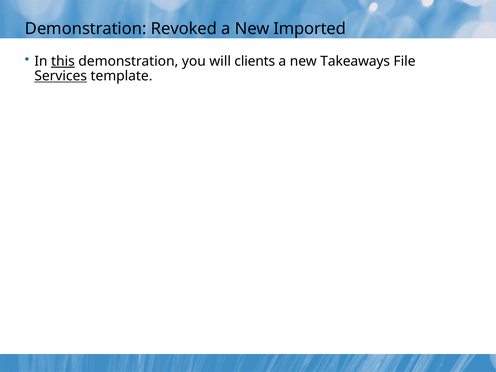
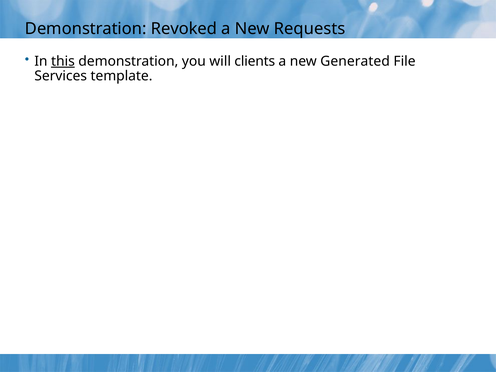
Imported: Imported -> Requests
Takeaways: Takeaways -> Generated
Services underline: present -> none
